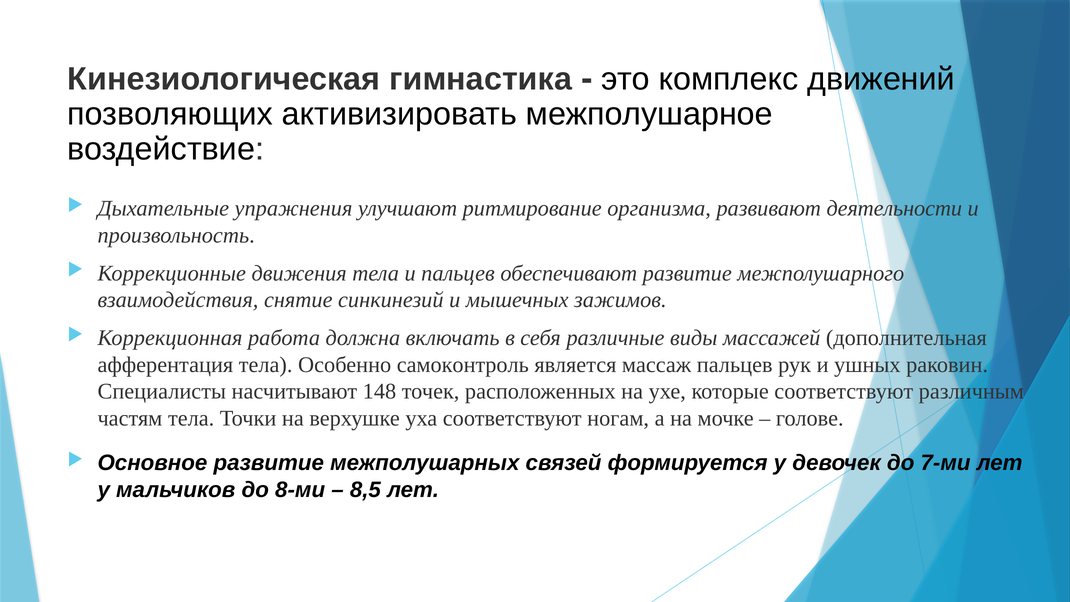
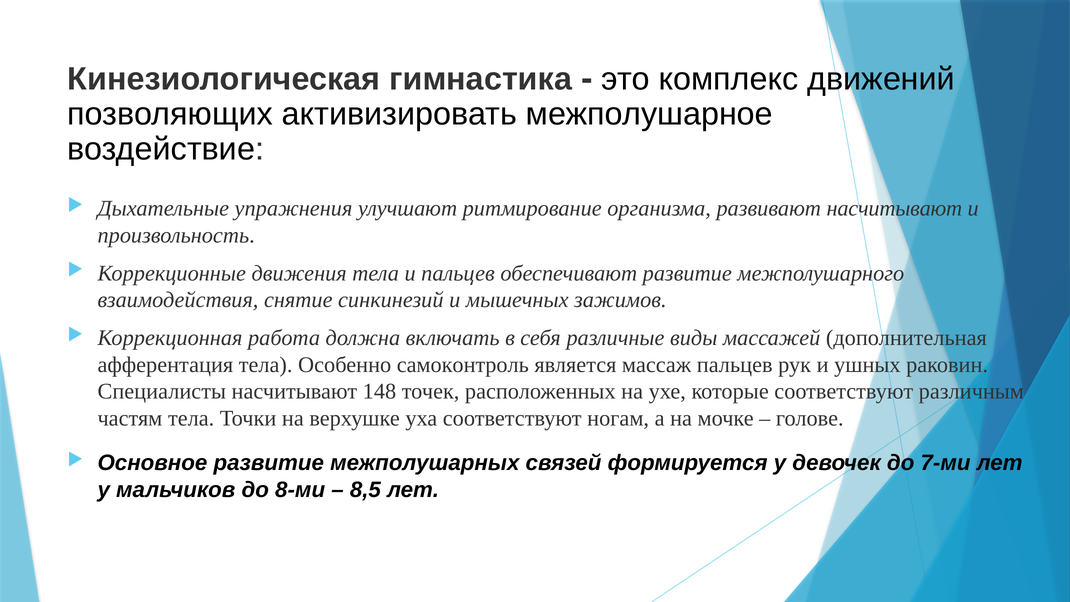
развивают деятельности: деятельности -> насчитывают
